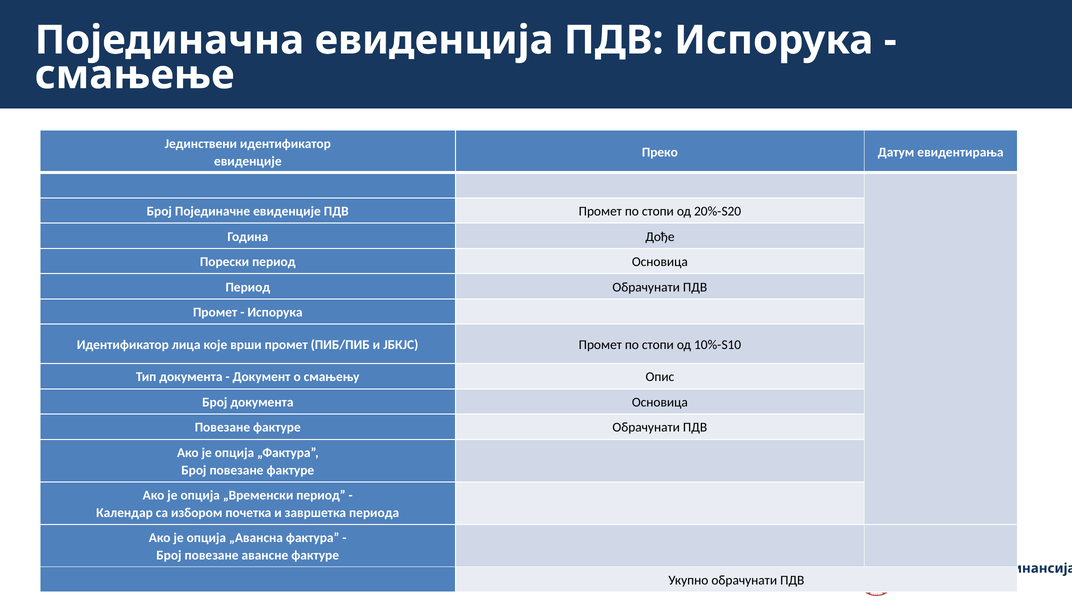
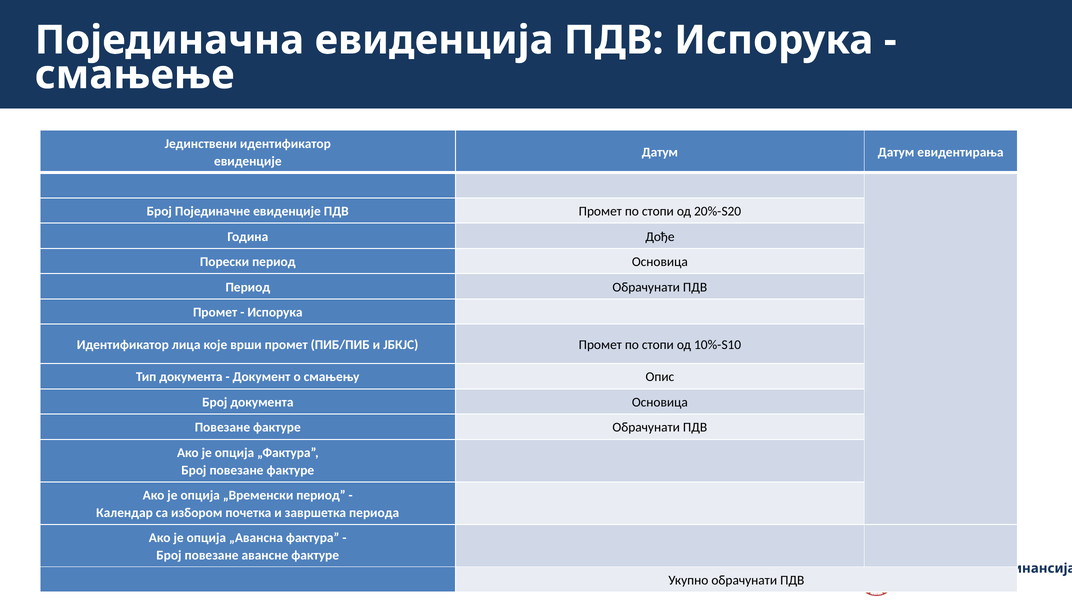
Преко at (660, 152): Преко -> Датум
